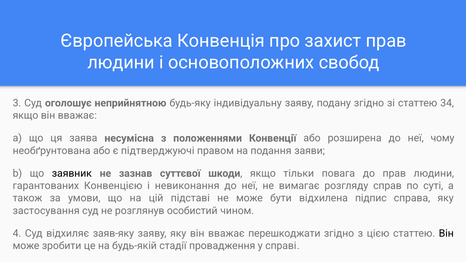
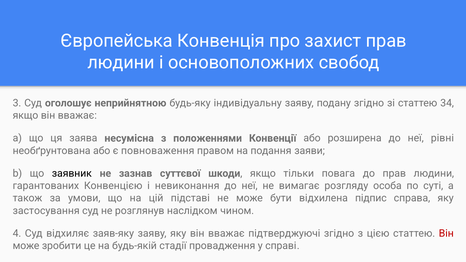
чому: чому -> рівні
підтверджуючі: підтверджуючі -> повноваження
справ: справ -> особа
особистий: особистий -> наслідком
перешкоджати: перешкоджати -> підтверджуючі
Він at (446, 233) colour: black -> red
